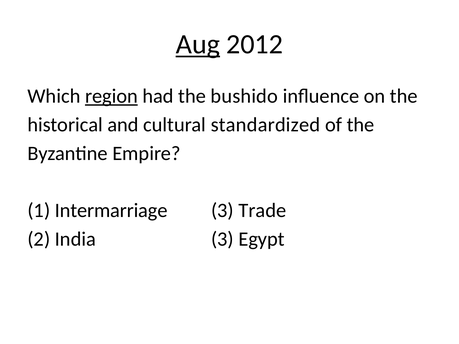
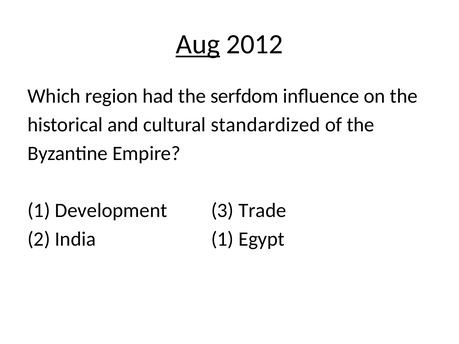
region underline: present -> none
bushido: bushido -> serfdom
Intermarriage: Intermarriage -> Development
India 3: 3 -> 1
